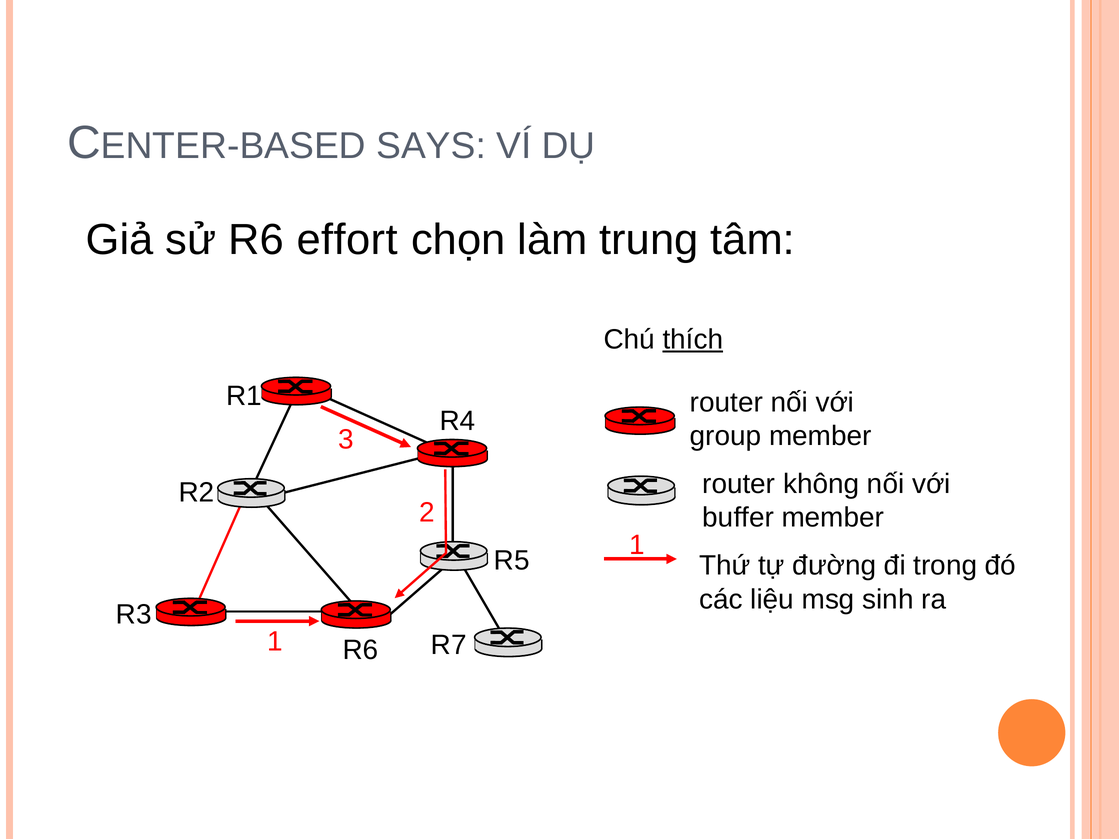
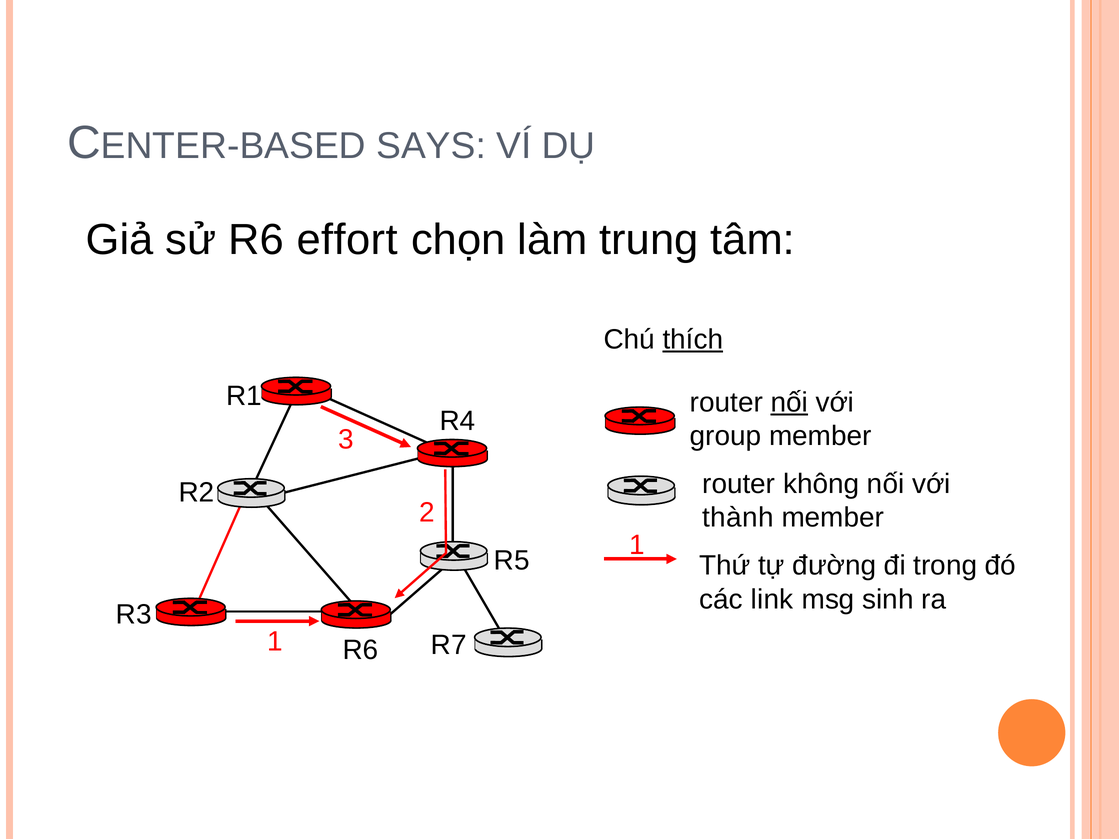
nối at (789, 403) underline: none -> present
buffer: buffer -> thành
liệu: liệu -> link
